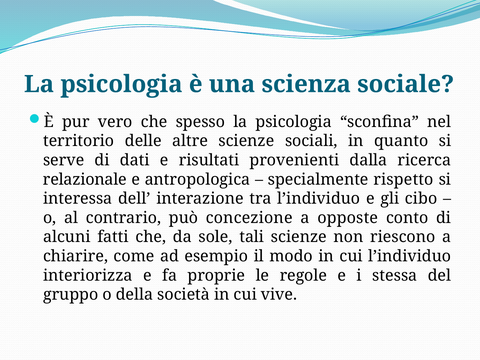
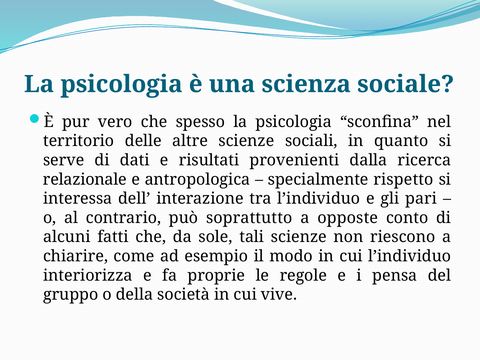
cibo: cibo -> pari
concezione: concezione -> soprattutto
stessa: stessa -> pensa
